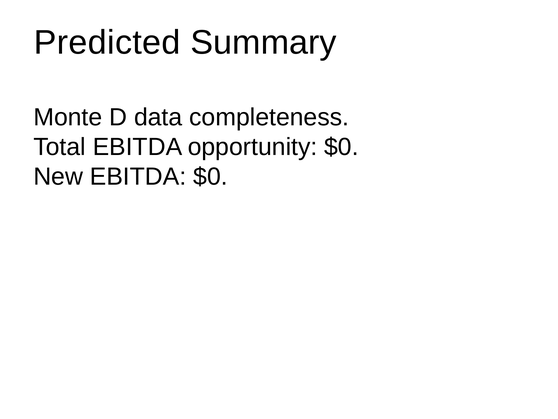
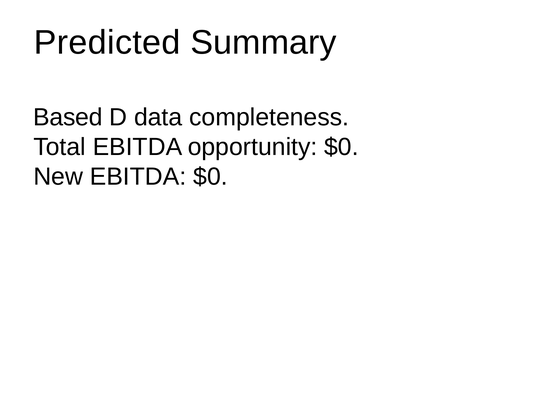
Monte: Monte -> Based
